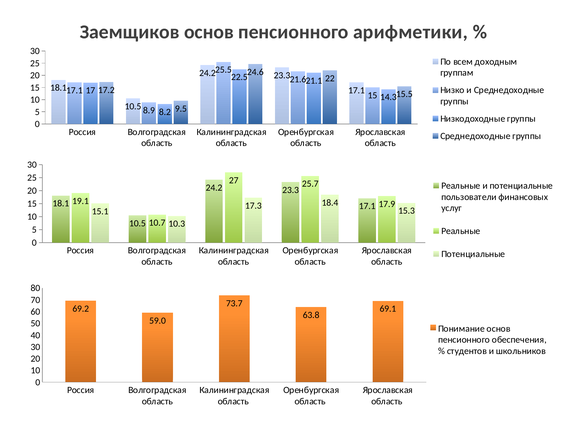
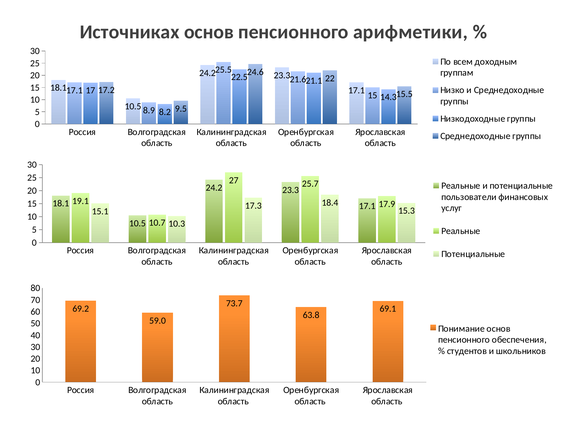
Заемщиков: Заемщиков -> Источниках
